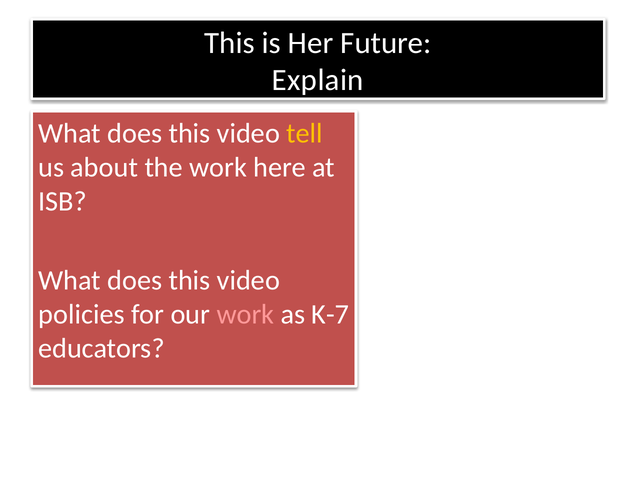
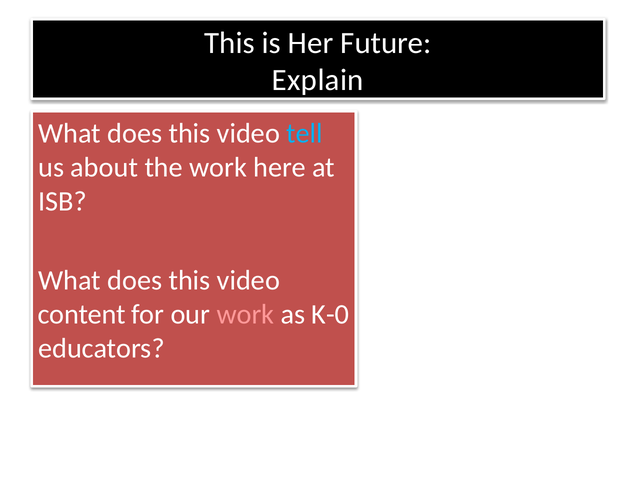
tell colour: yellow -> light blue
policies: policies -> content
K-7: K-7 -> K-0
